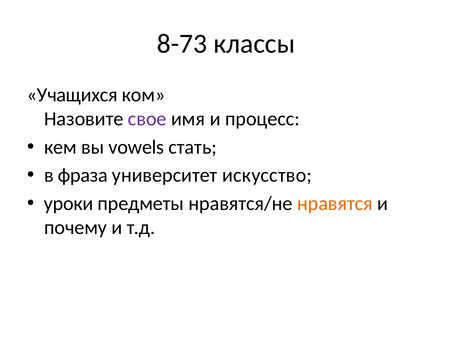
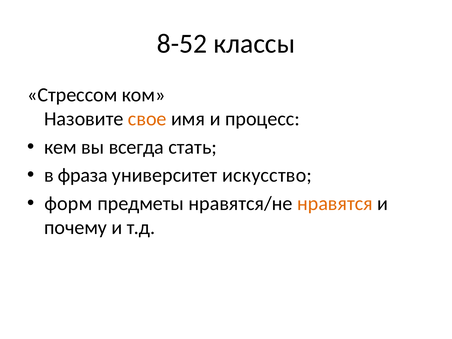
8-73: 8-73 -> 8-52
Учащихся: Учащихся -> Стрессом
свое colour: purple -> orange
vowels: vowels -> всегда
уроки: уроки -> форм
